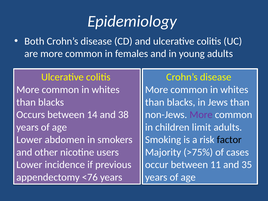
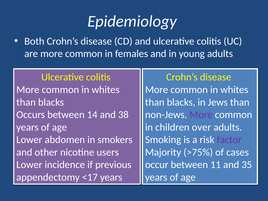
limit: limit -> over
factor colour: black -> purple
<76: <76 -> <17
